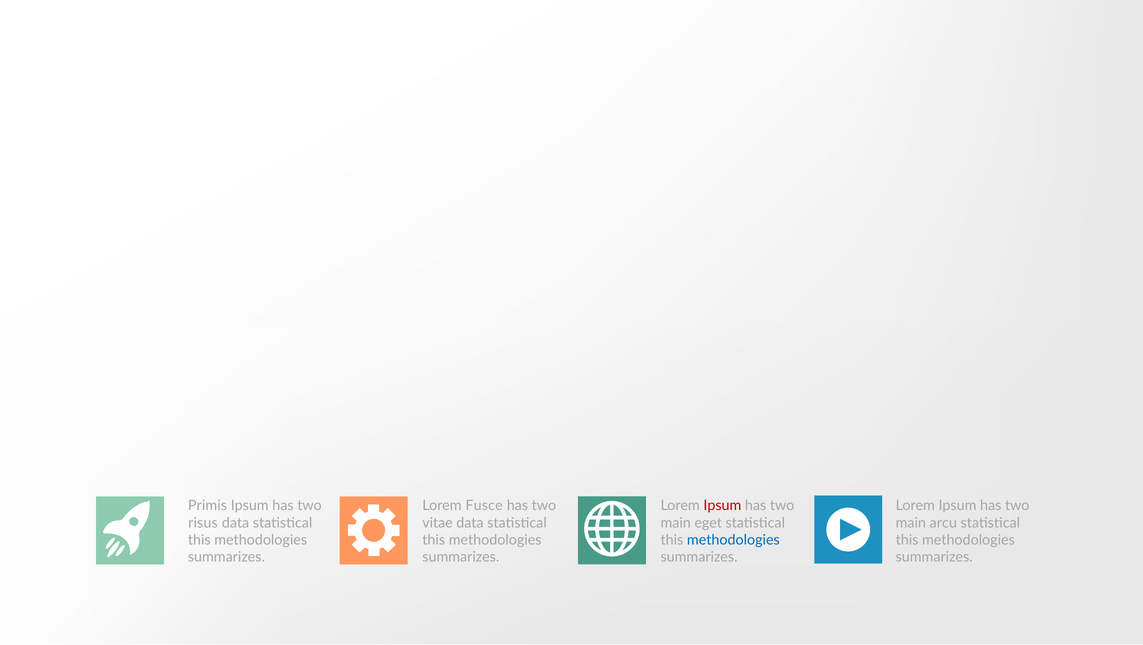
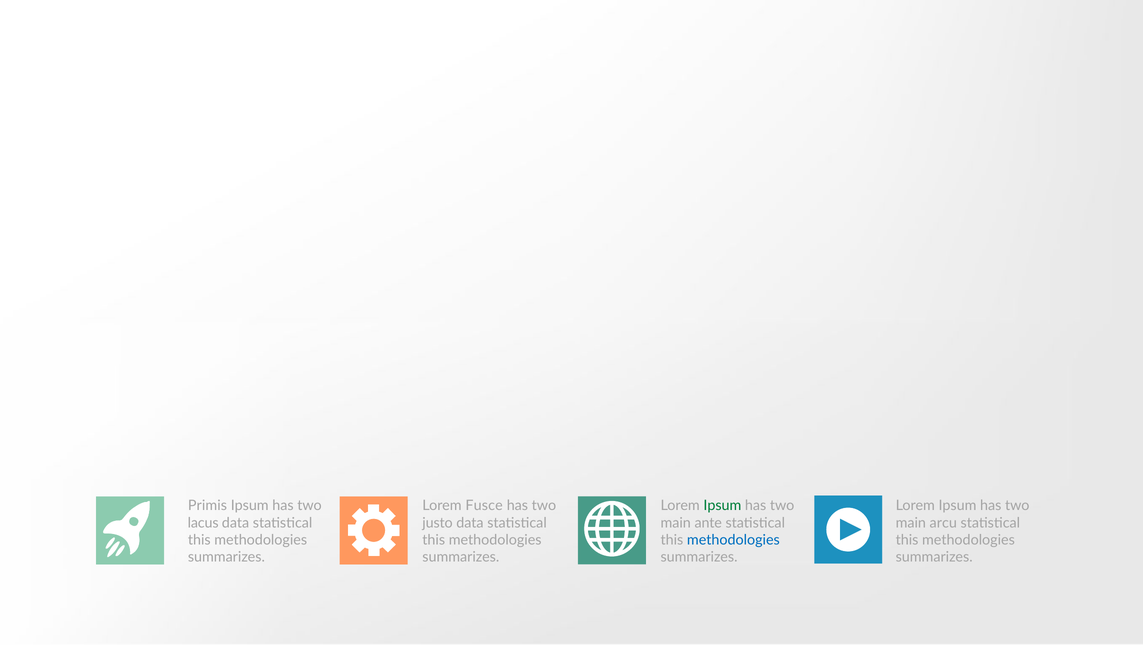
Ipsum at (722, 505) colour: red -> green
risus: risus -> lacus
vitae: vitae -> justo
eget: eget -> ante
